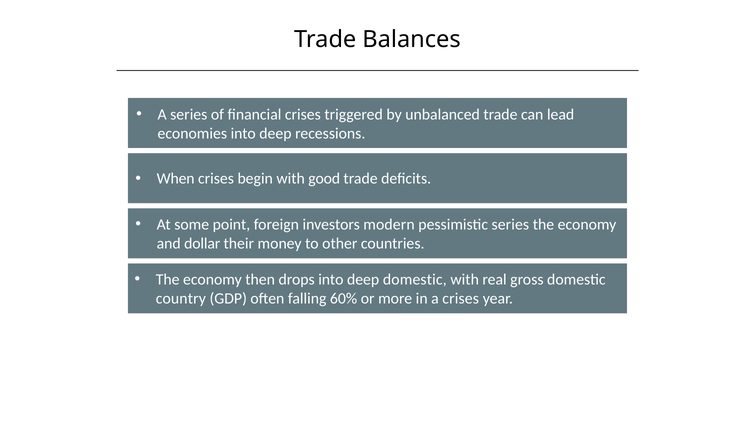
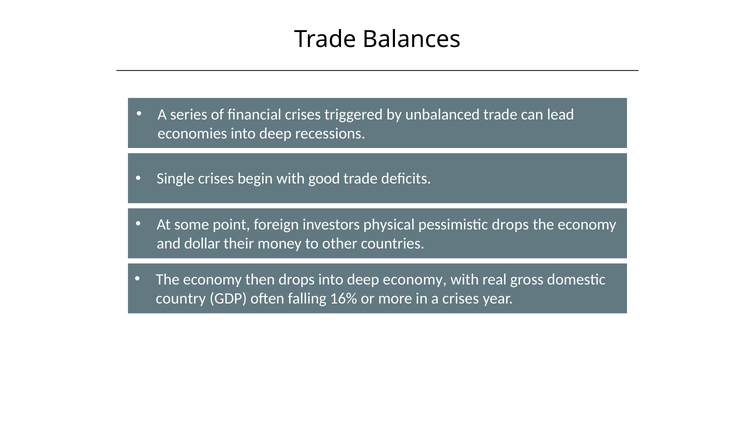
When: When -> Single
modern: modern -> physical
pessimistic series: series -> drops
deep domestic: domestic -> economy
60%: 60% -> 16%
